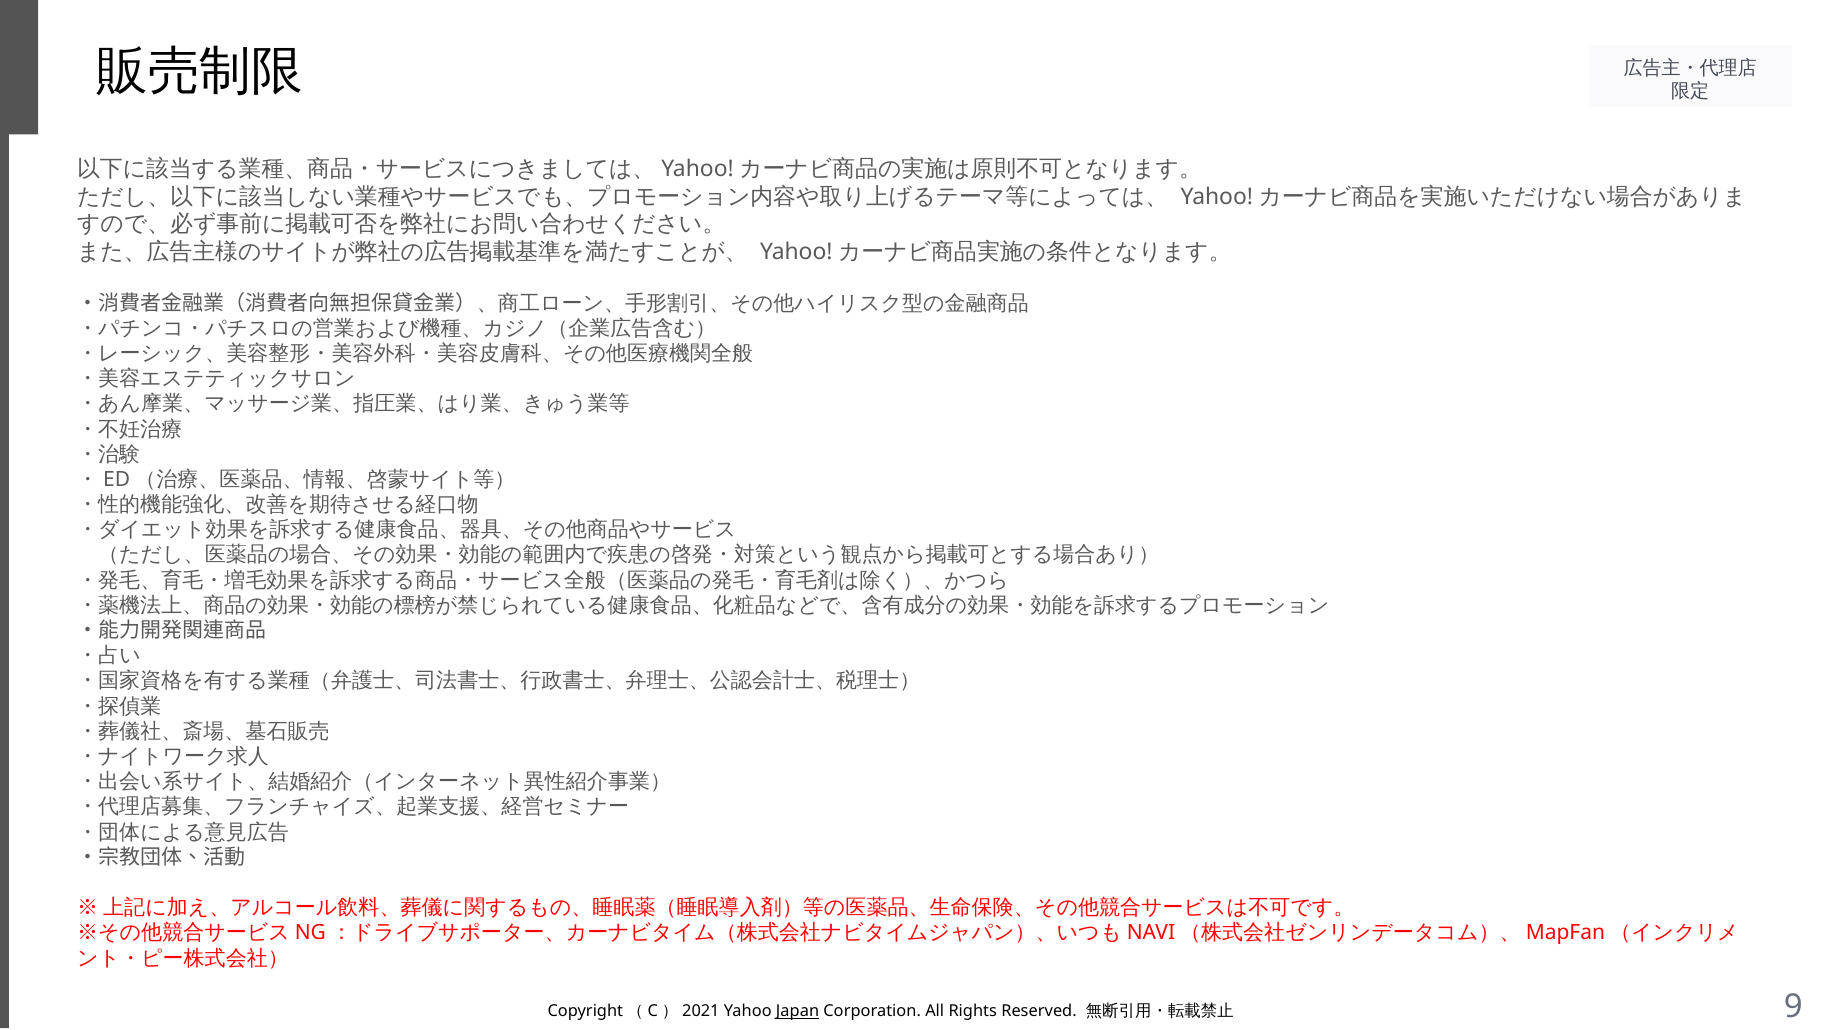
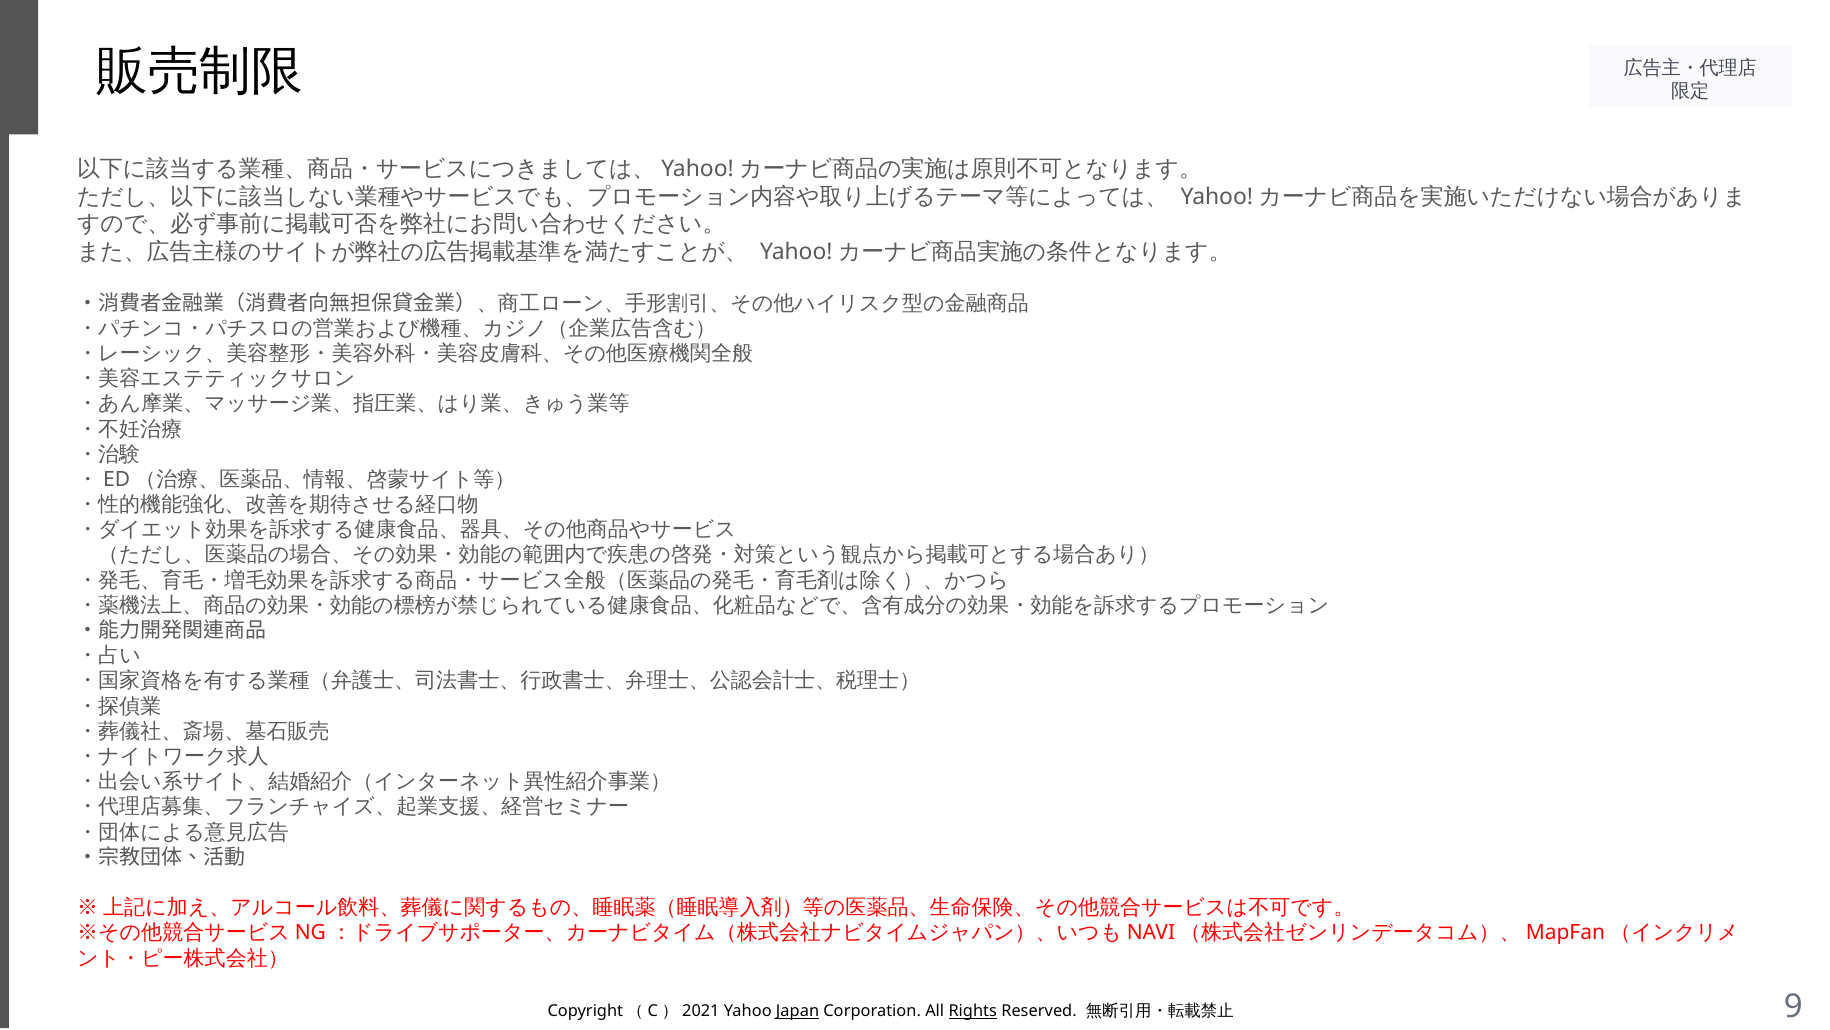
Rights underline: none -> present
